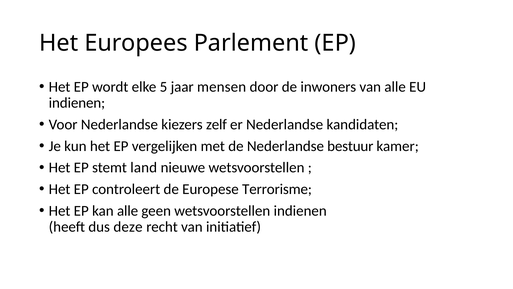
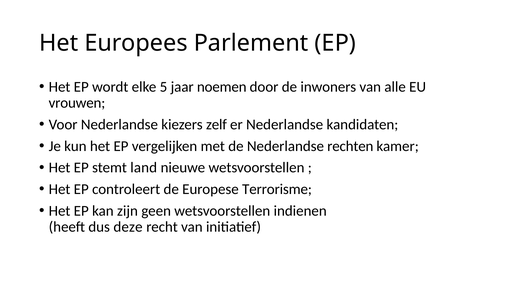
mensen: mensen -> noemen
indienen at (77, 103): indienen -> vrouwen
bestuur: bestuur -> rechten
kan alle: alle -> zijn
